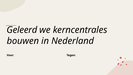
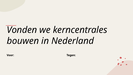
Geleerd: Geleerd -> Vonden
